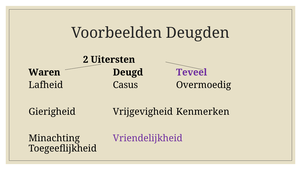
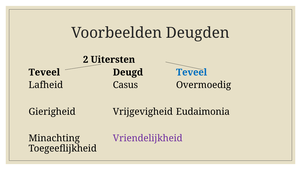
Waren at (44, 72): Waren -> Teveel
Teveel at (192, 72) colour: purple -> blue
Kenmerken: Kenmerken -> Eudaimonia
